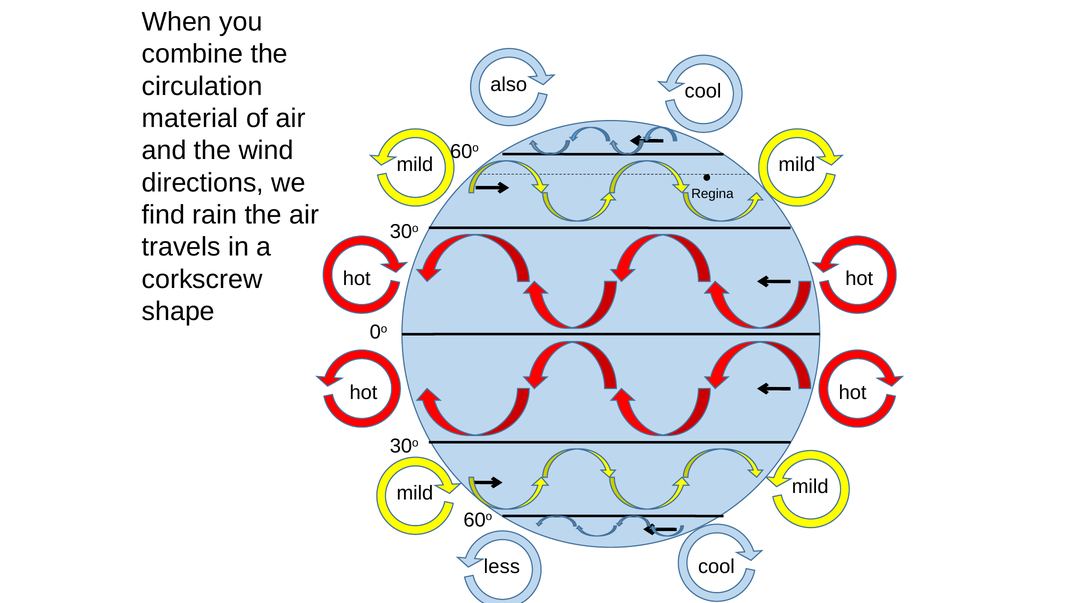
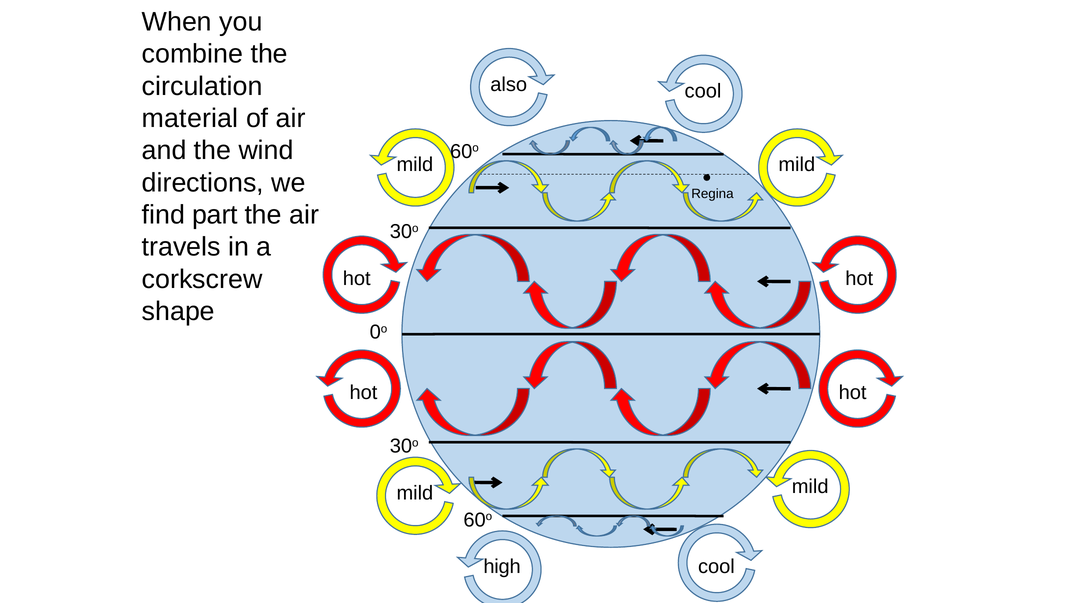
rain: rain -> part
less: less -> high
